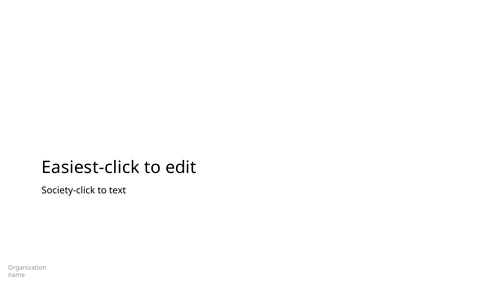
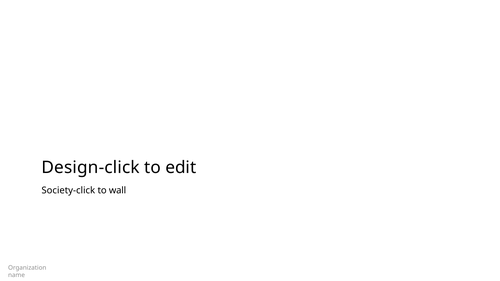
Easiest-click: Easiest-click -> Design-click
text: text -> wall
